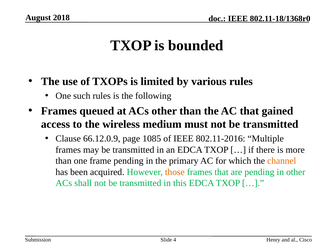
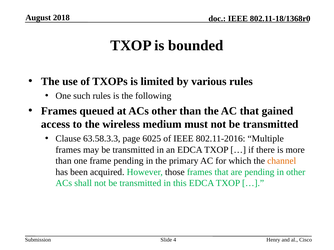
66.12.0.9: 66.12.0.9 -> 63.58.3.3
1085: 1085 -> 6025
those colour: orange -> black
